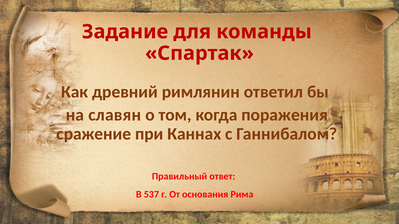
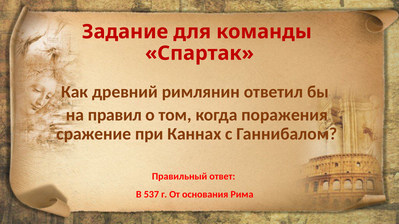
славян: славян -> правил
